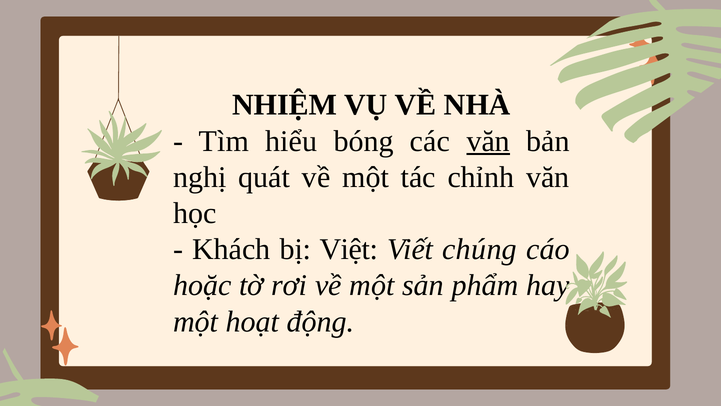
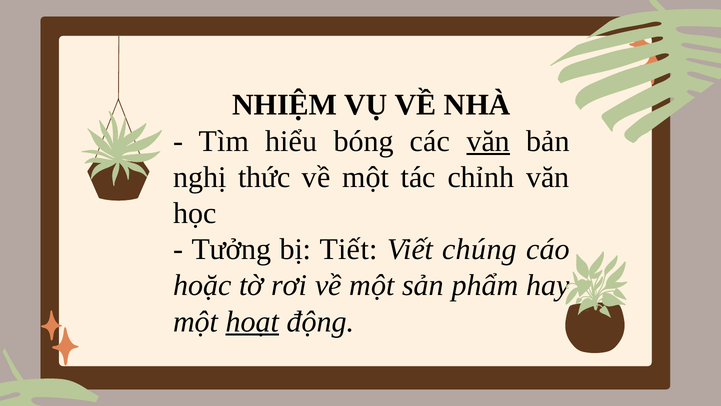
quát: quát -> thức
Khách: Khách -> Tưởng
Việt: Việt -> Tiết
hoạt underline: none -> present
